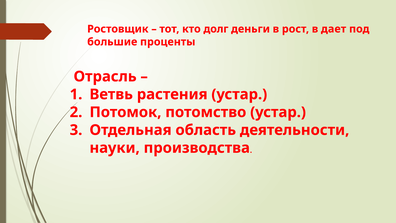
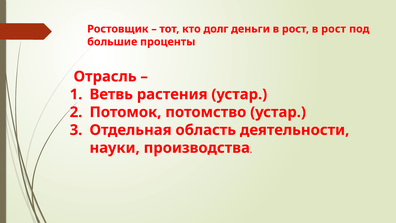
рост в дает: дает -> рост
